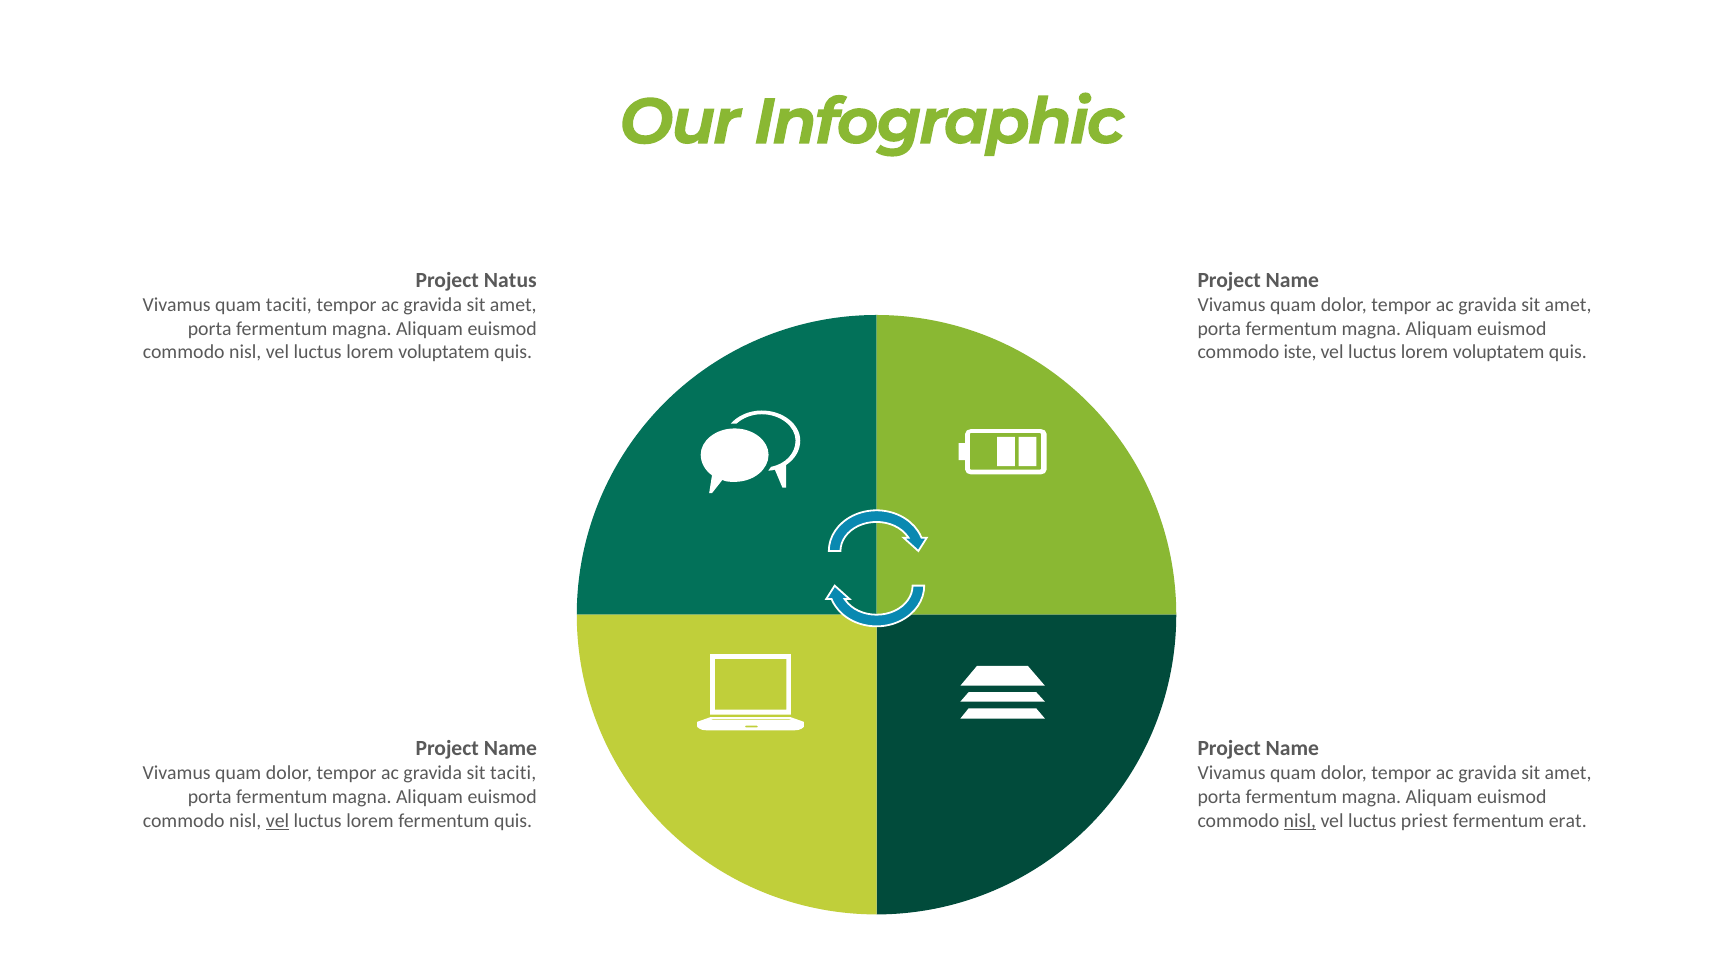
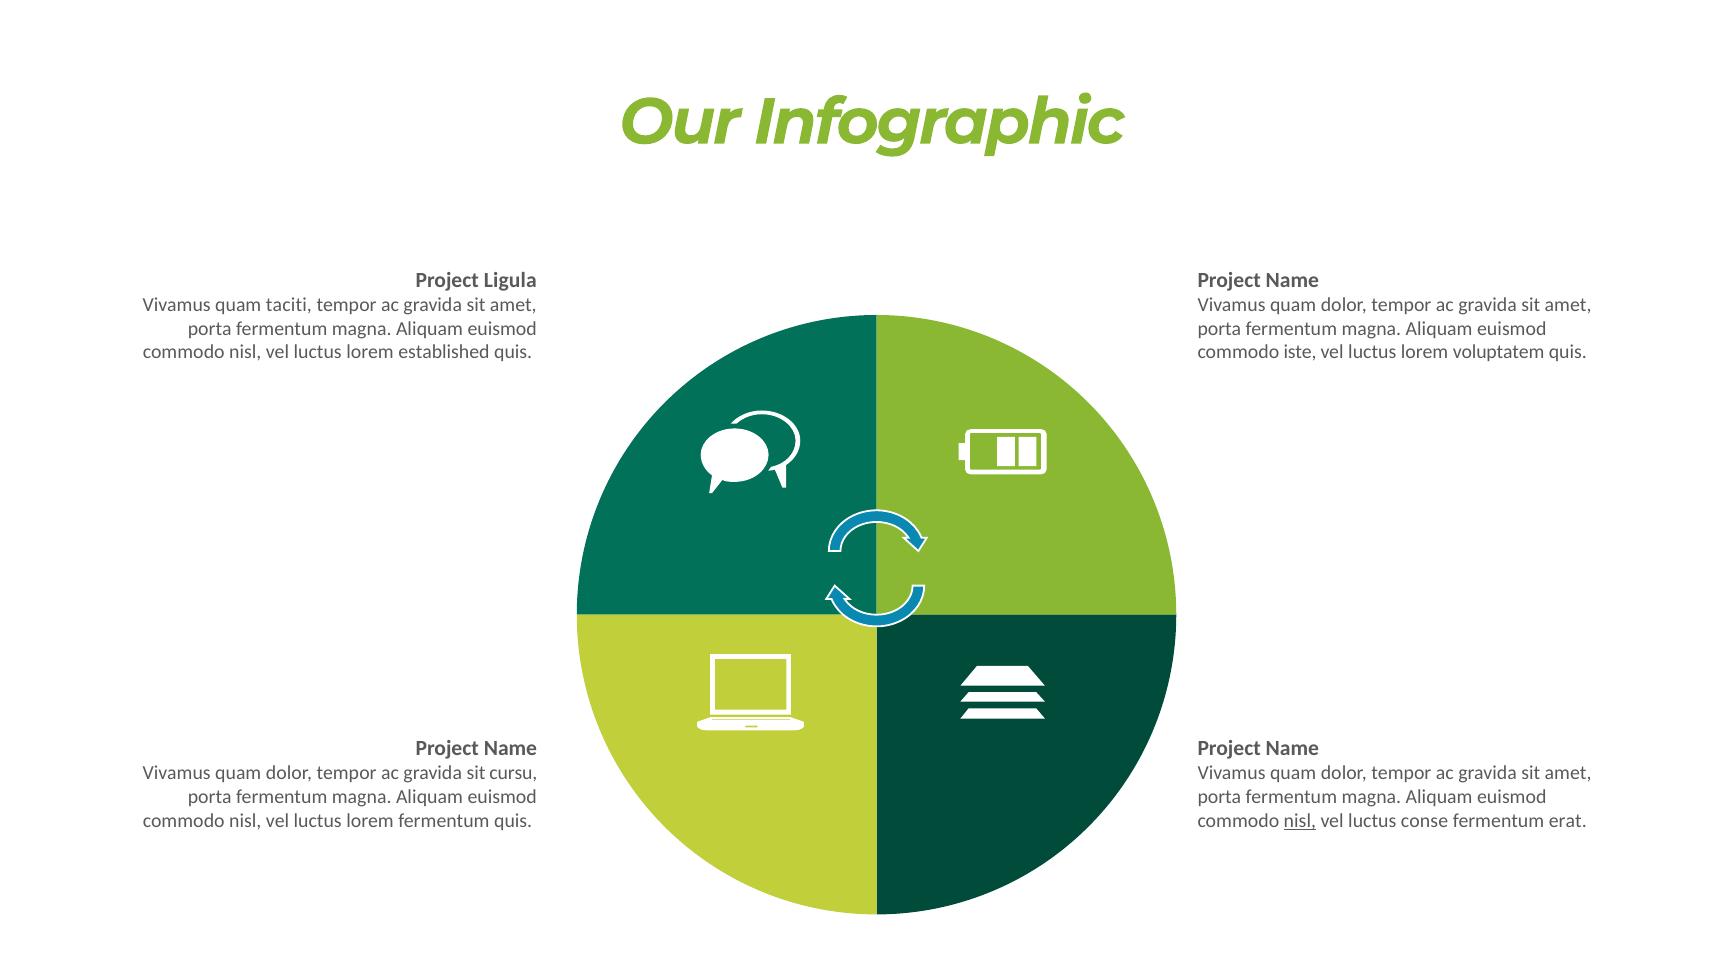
Natus: Natus -> Ligula
voluptatem at (444, 352): voluptatem -> established
sit taciti: taciti -> cursu
vel at (278, 821) underline: present -> none
priest: priest -> conse
